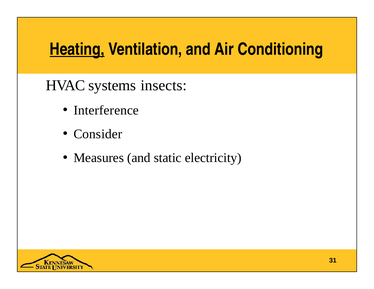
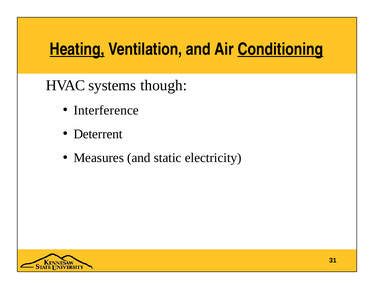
Conditioning underline: none -> present
insects: insects -> though
Consider: Consider -> Deterrent
